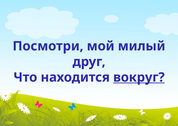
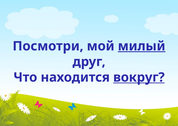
милый underline: none -> present
